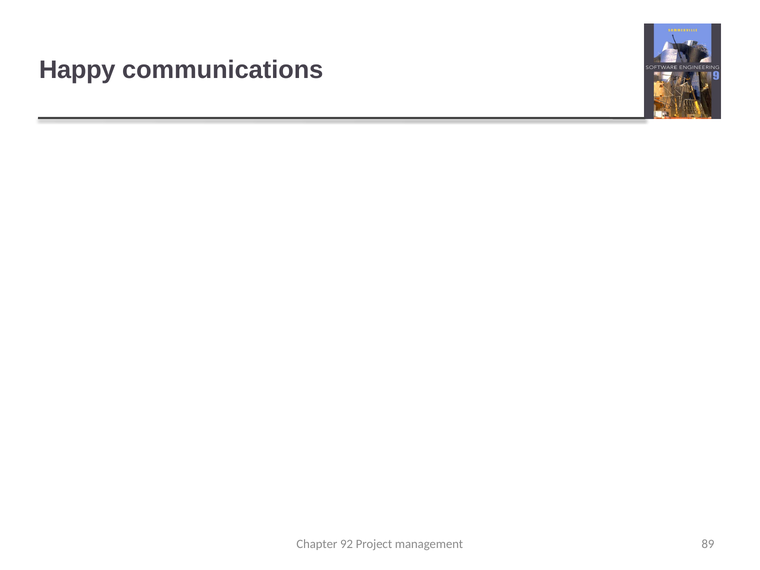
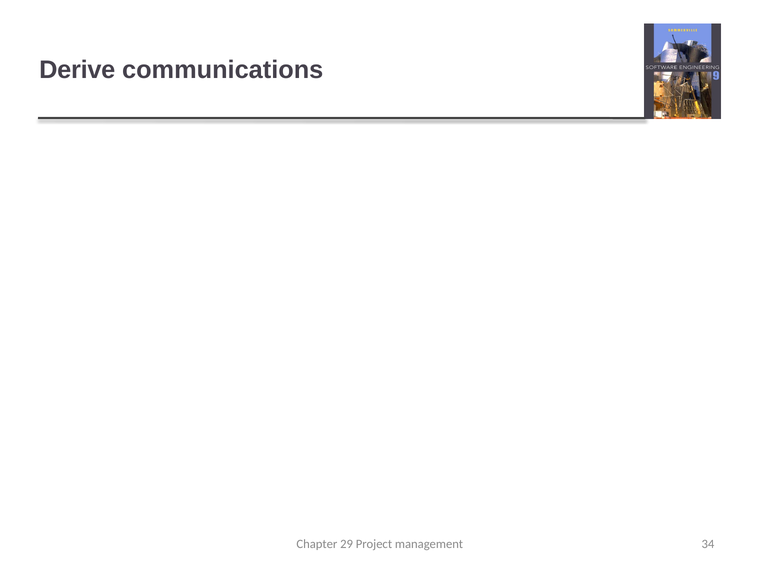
Happy: Happy -> Derive
92: 92 -> 29
89: 89 -> 34
